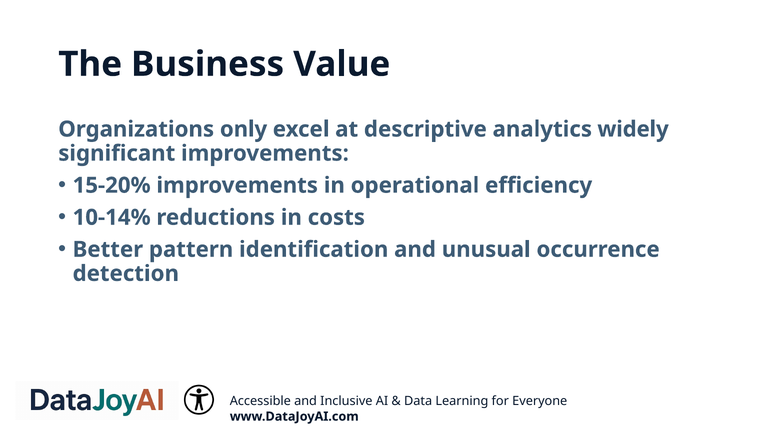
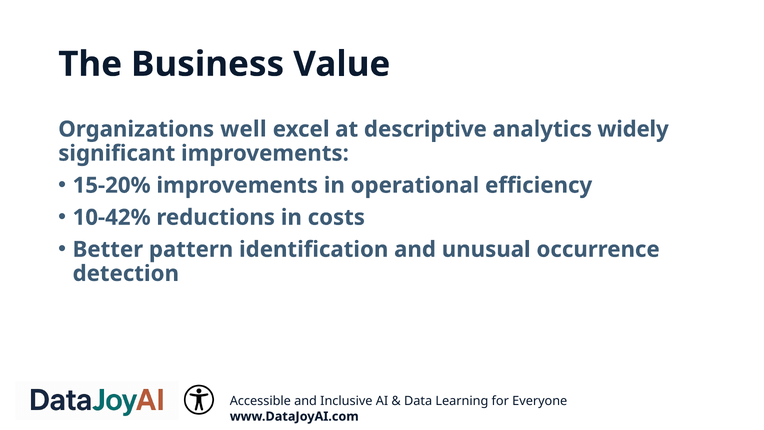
only: only -> well
10-14%: 10-14% -> 10-42%
